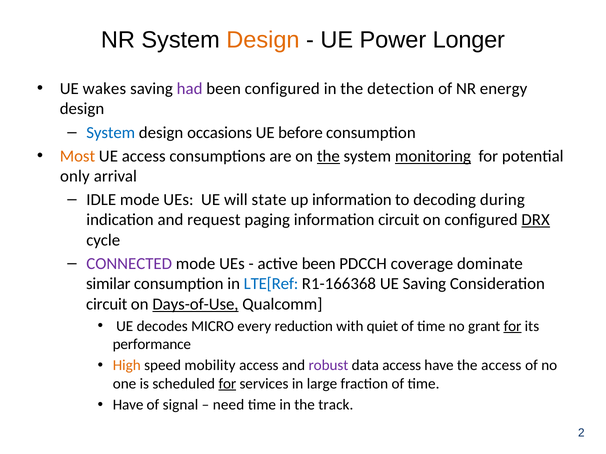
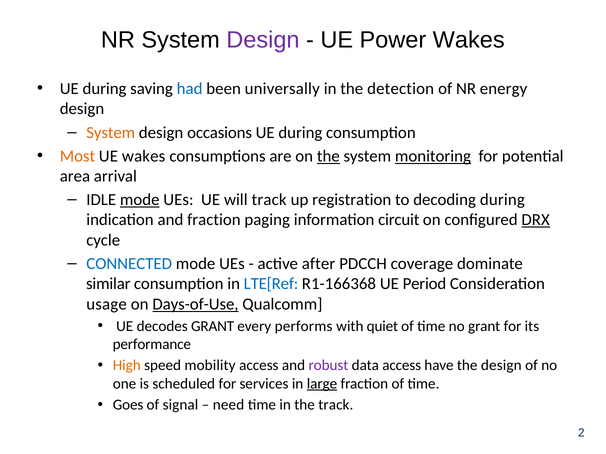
Design at (263, 40) colour: orange -> purple
Power Longer: Longer -> Wakes
wakes at (104, 89): wakes -> during
had colour: purple -> blue
been configured: configured -> universally
System at (111, 133) colour: blue -> orange
before at (300, 133): before -> during
UE access: access -> wakes
only: only -> area
mode at (140, 200) underline: none -> present
will state: state -> track
up information: information -> registration
and request: request -> fraction
CONNECTED colour: purple -> blue
active been: been -> after
UE Saving: Saving -> Period
circuit at (107, 304): circuit -> usage
decodes MICRO: MICRO -> GRANT
reduction: reduction -> performs
for at (513, 326) underline: present -> none
the access: access -> design
for at (227, 384) underline: present -> none
large underline: none -> present
Have at (128, 405): Have -> Goes
